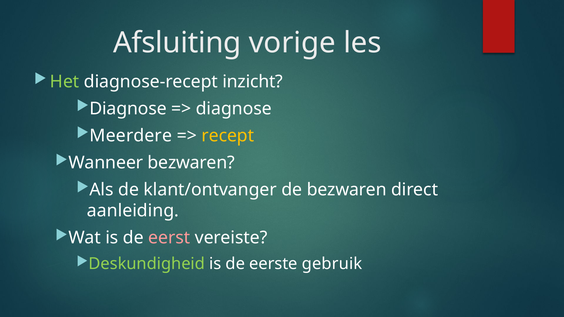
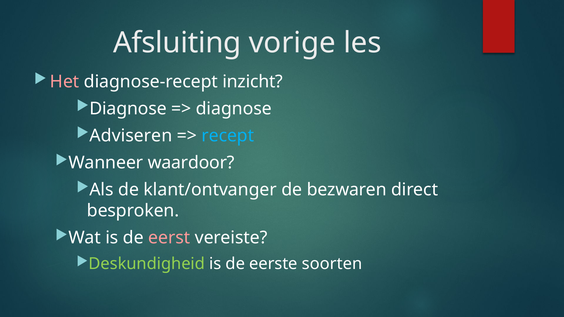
Het colour: light green -> pink
Meerdere: Meerdere -> Adviseren
recept colour: yellow -> light blue
Wanneer bezwaren: bezwaren -> waardoor
aanleiding: aanleiding -> besproken
gebruik: gebruik -> soorten
